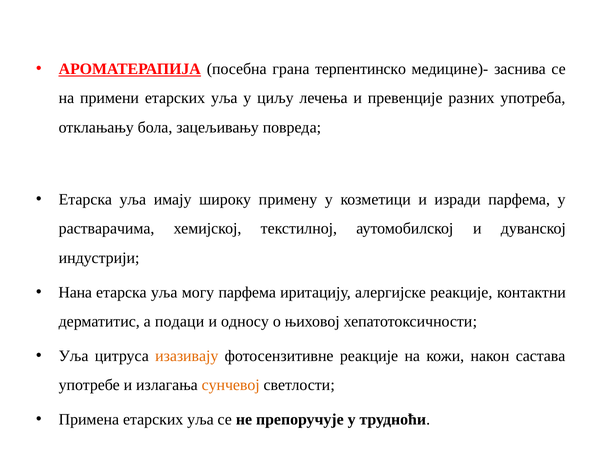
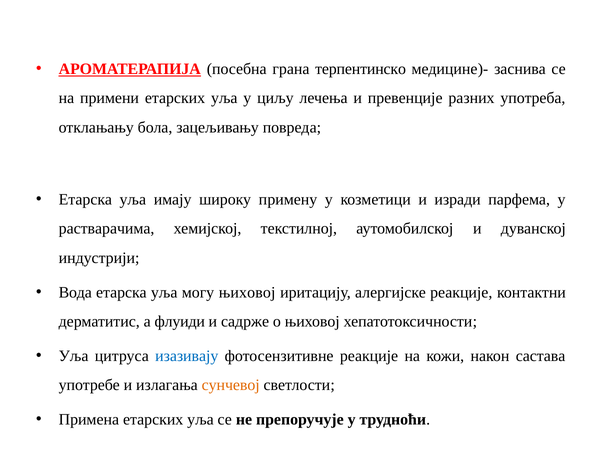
Нана: Нана -> Вода
могу парфема: парфема -> њиховој
подаци: подаци -> флуиди
односу: односу -> садрже
изазивају colour: orange -> blue
